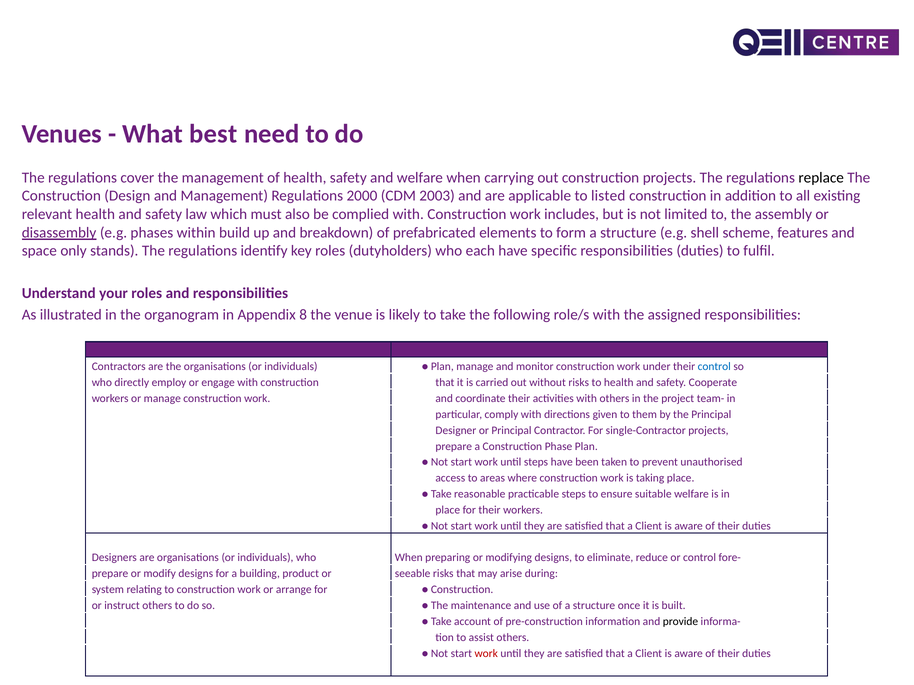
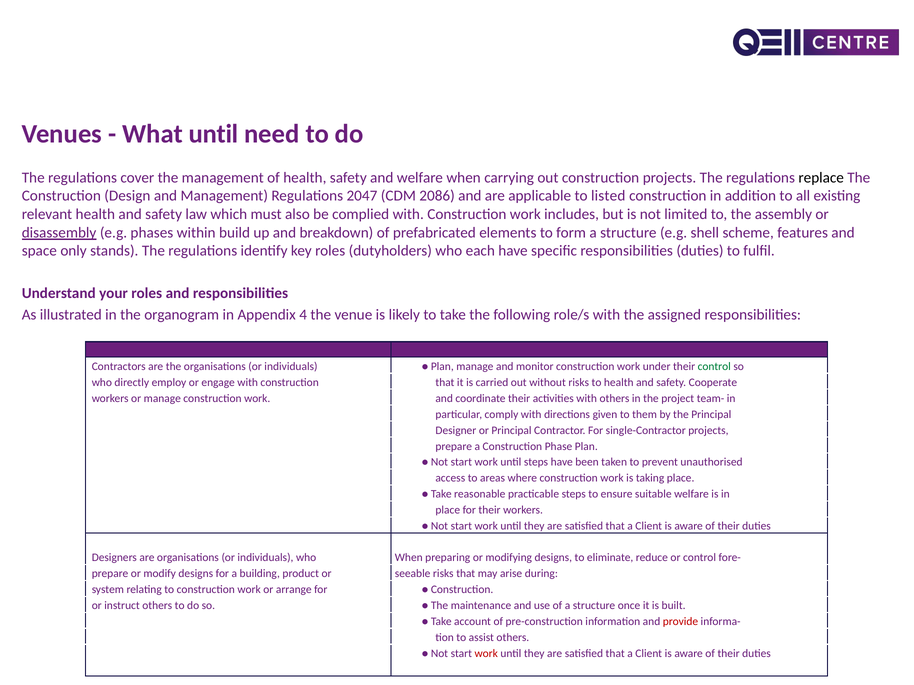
What best: best -> until
2000: 2000 -> 2047
2003: 2003 -> 2086
8: 8 -> 4
control at (714, 367) colour: blue -> green
provide colour: black -> red
